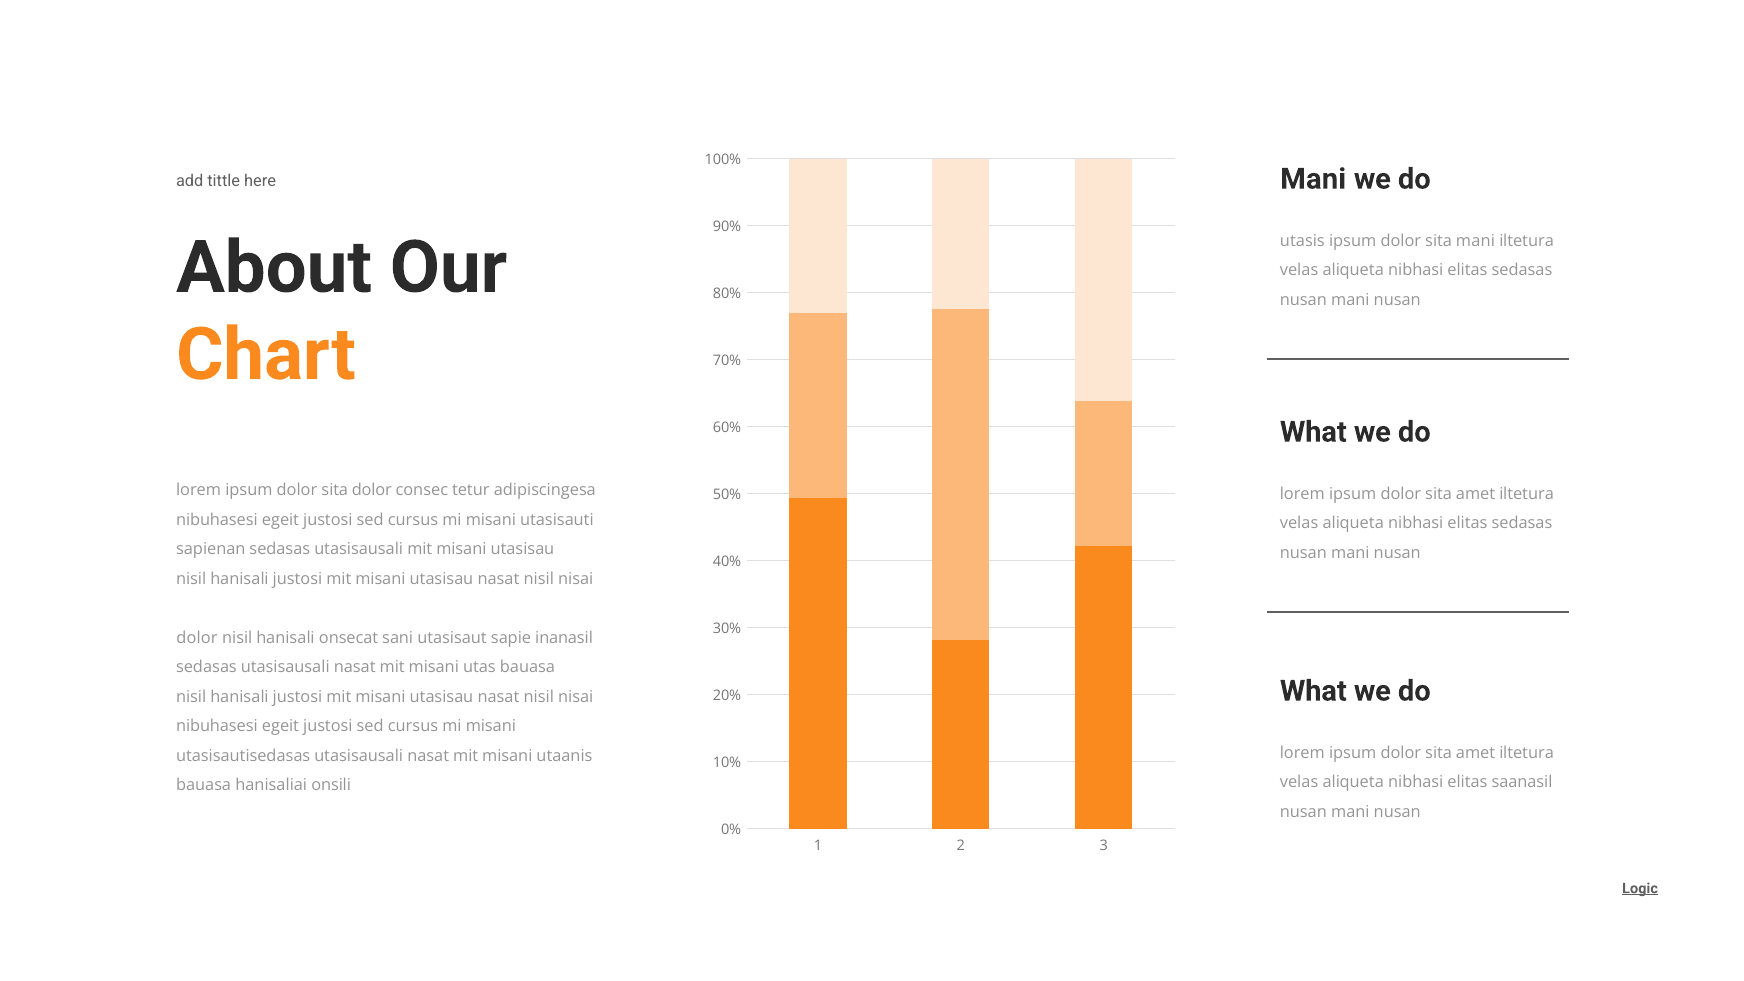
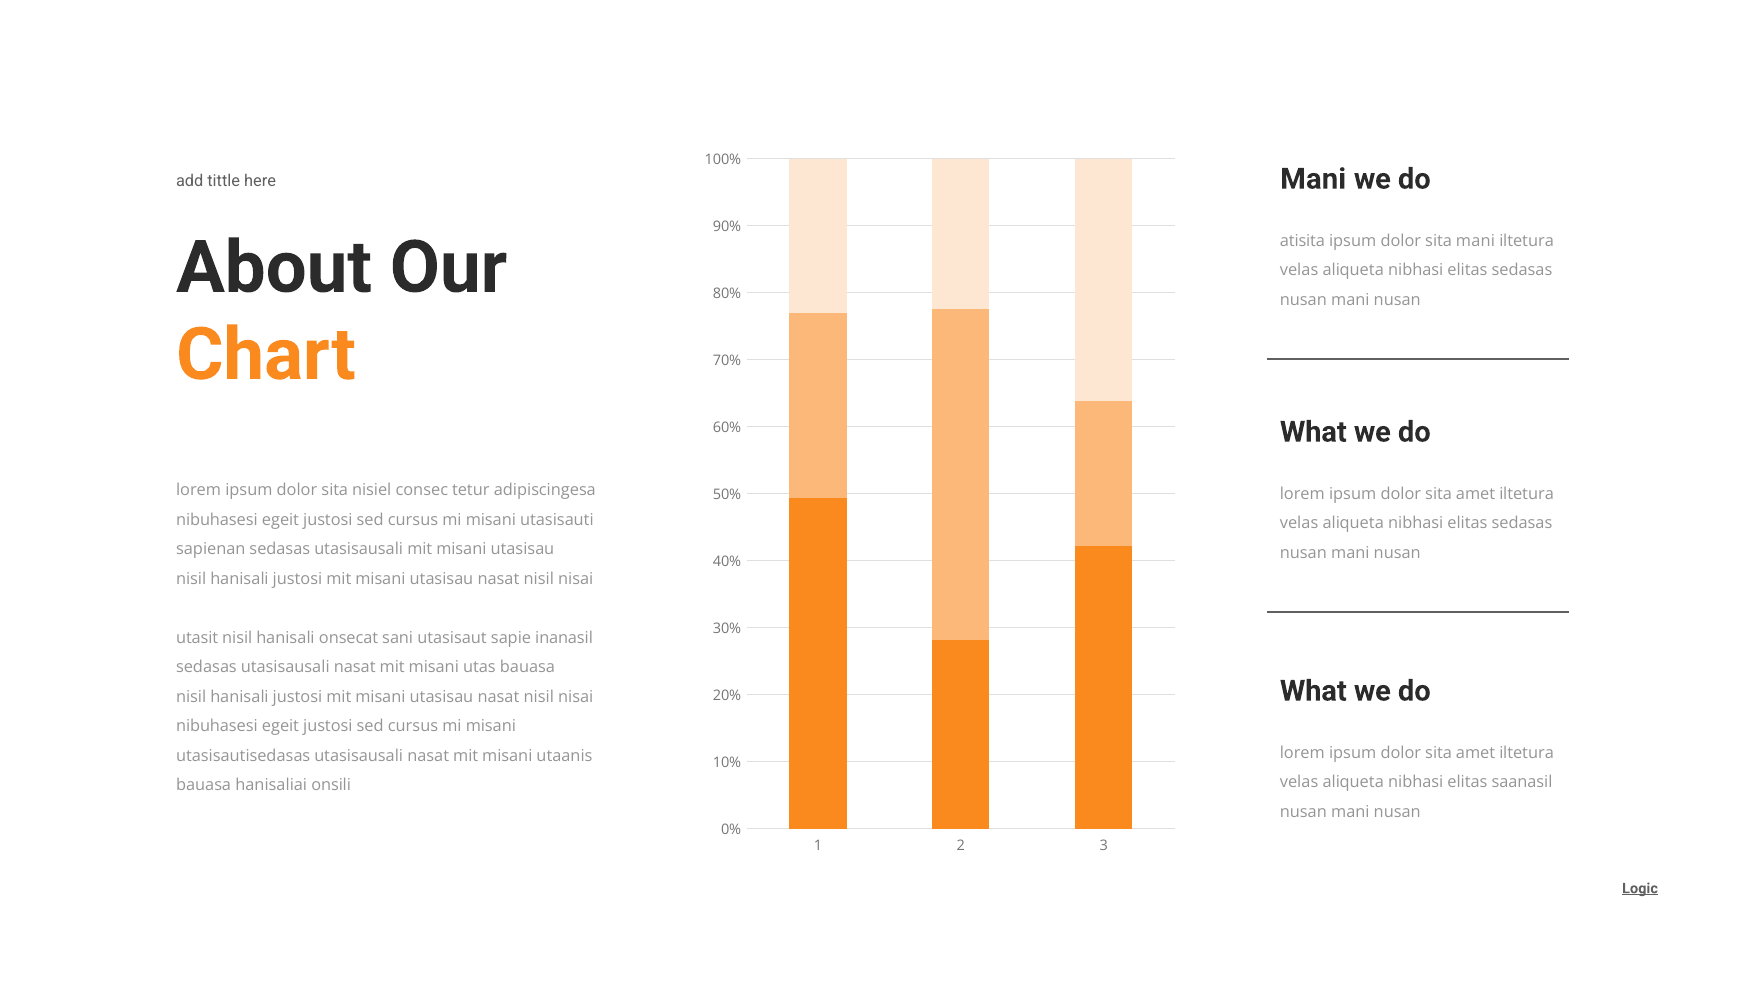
utasis: utasis -> atisita
sita dolor: dolor -> nisiel
dolor at (197, 638): dolor -> utasit
